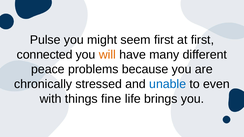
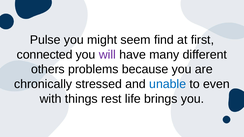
seem first: first -> find
will colour: orange -> purple
peace: peace -> others
fine: fine -> rest
